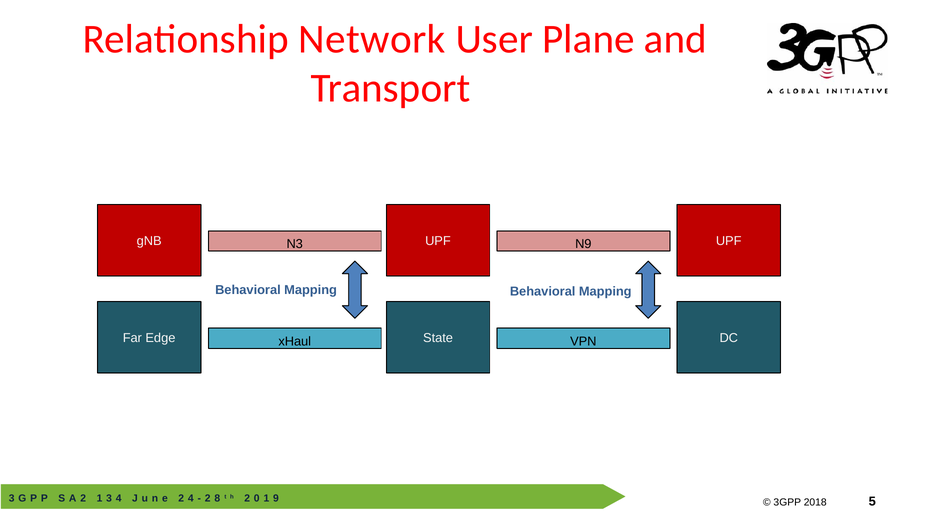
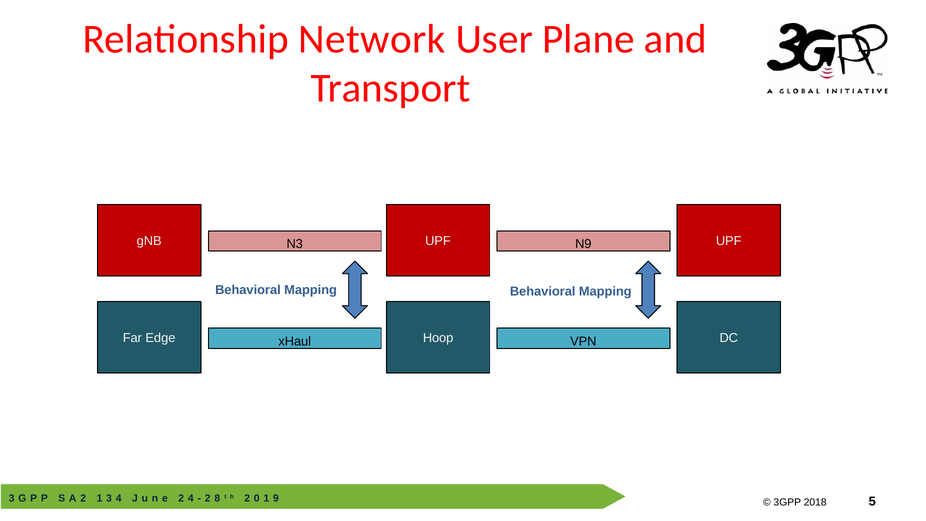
State: State -> Hoop
